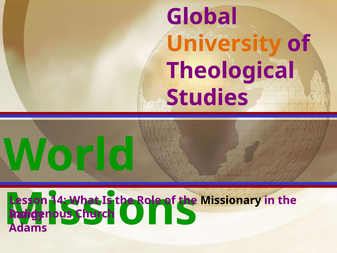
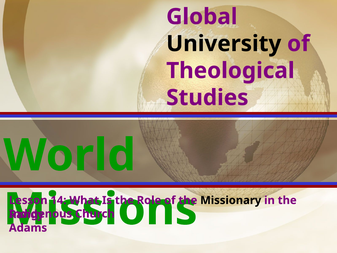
University colour: orange -> black
